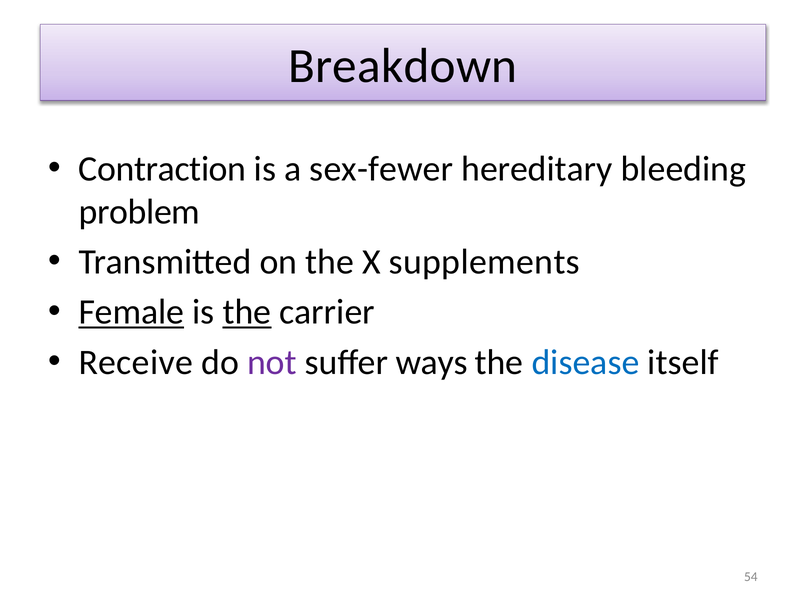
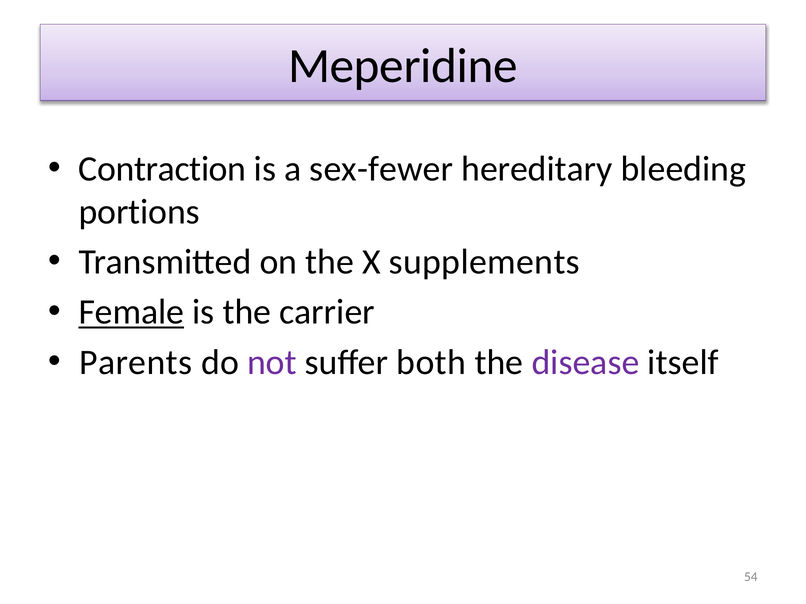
Breakdown: Breakdown -> Meperidine
problem: problem -> portions
the at (247, 312) underline: present -> none
Receive: Receive -> Parents
ways: ways -> both
disease colour: blue -> purple
